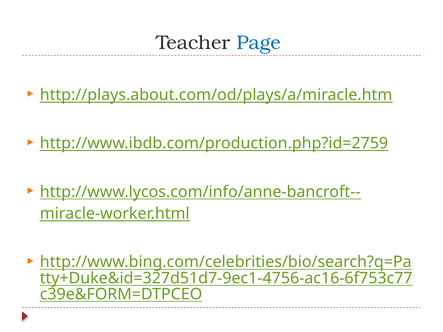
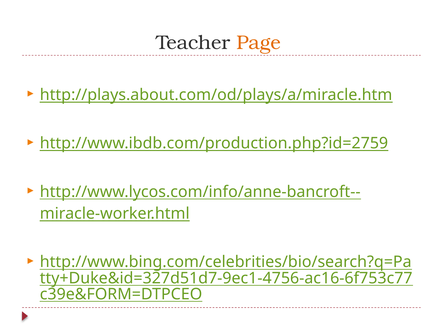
Page colour: blue -> orange
